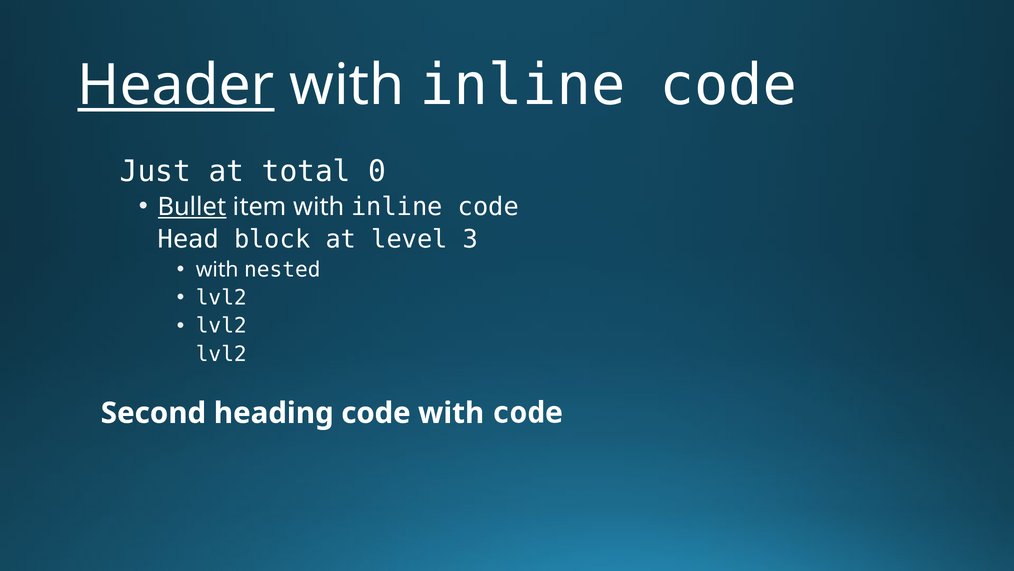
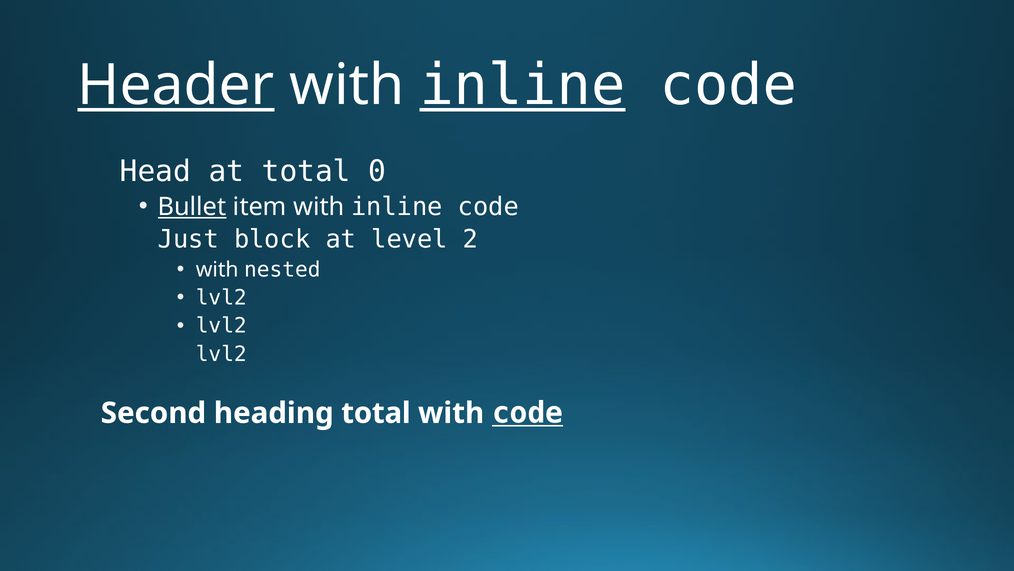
inline at (522, 85) underline: none -> present
Just: Just -> Head
Head: Head -> Just
3: 3 -> 2
heading code: code -> total
code at (528, 413) underline: none -> present
